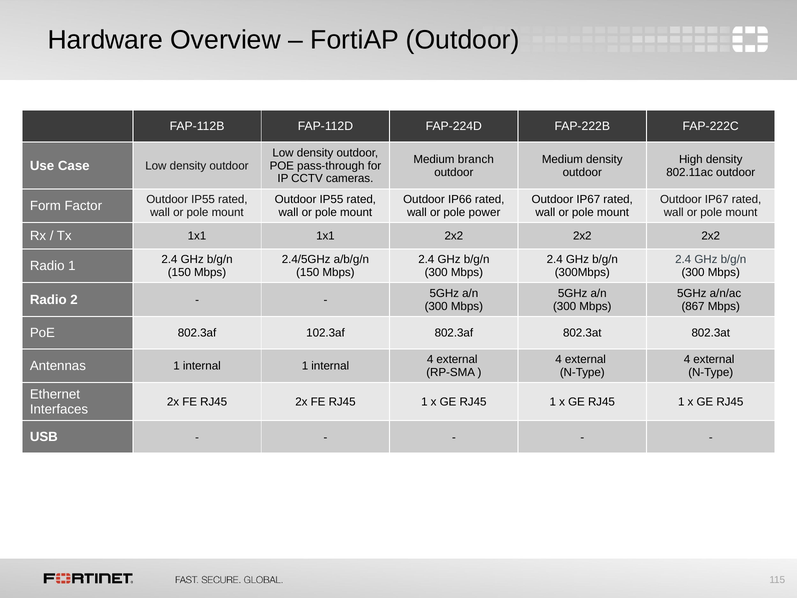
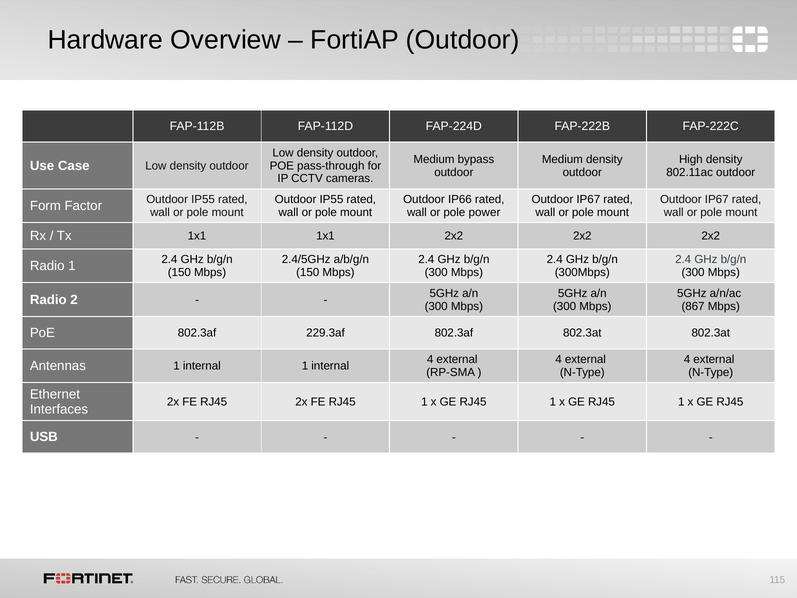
branch: branch -> bypass
102.3af: 102.3af -> 229.3af
